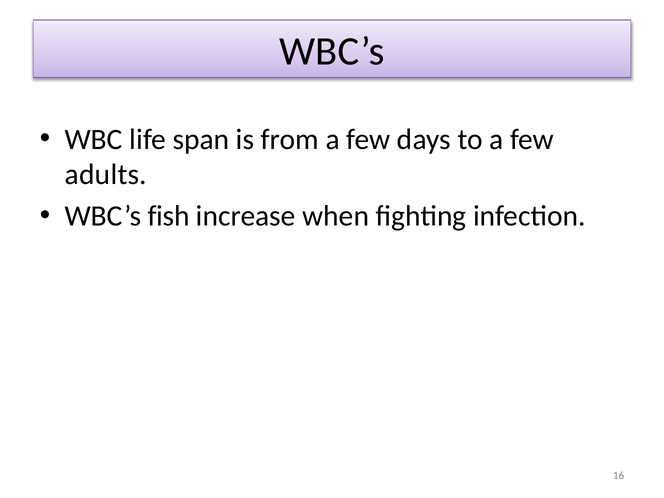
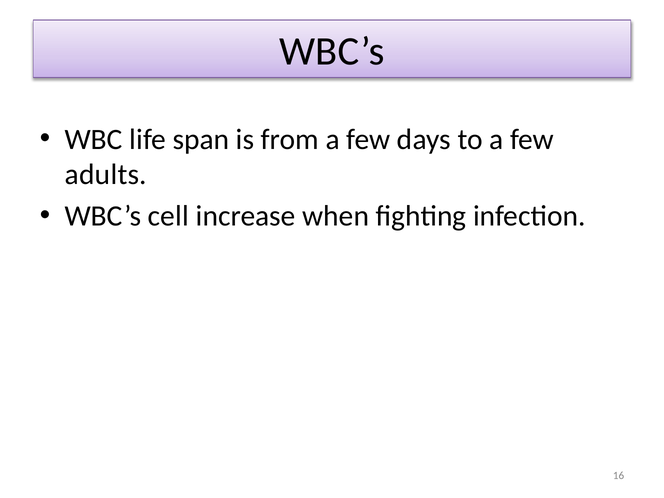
fish: fish -> cell
